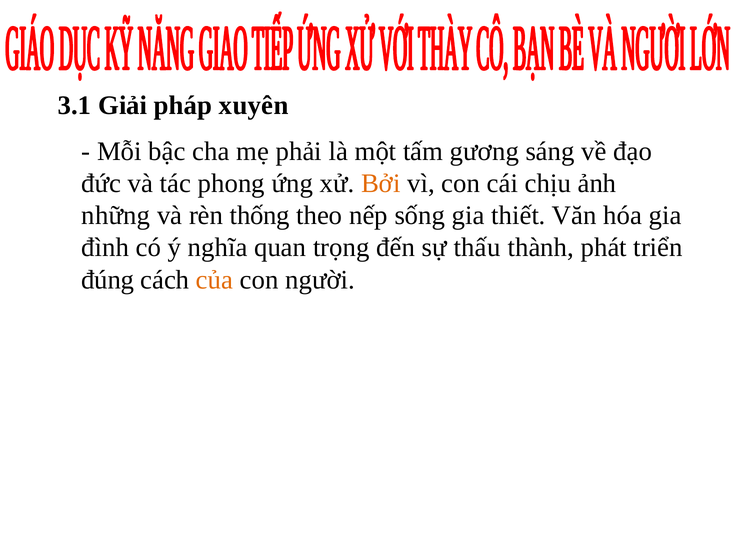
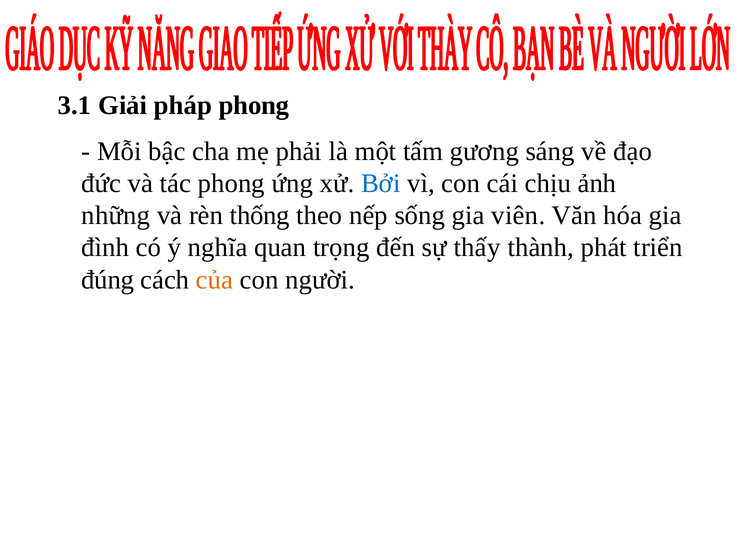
pháp xuyên: xuyên -> phong
Bởi colour: orange -> blue
thiết: thiết -> viên
thấu: thấu -> thấy
